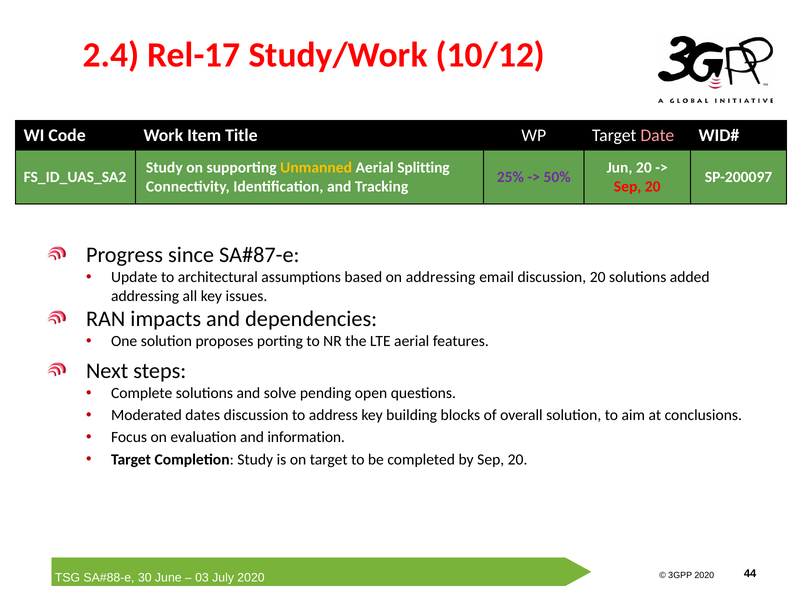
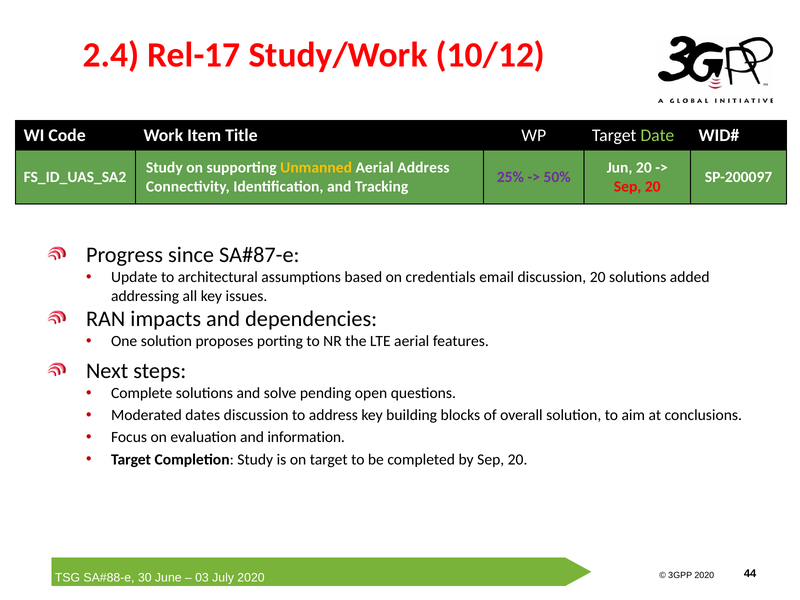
Date colour: pink -> light green
Aerial Splitting: Splitting -> Address
on addressing: addressing -> credentials
